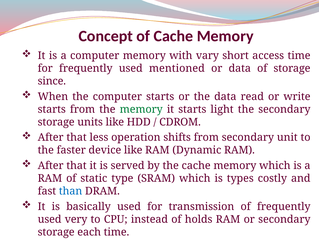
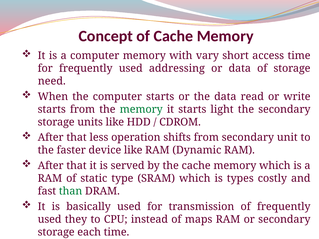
mentioned: mentioned -> addressing
since: since -> need
than colour: blue -> green
very: very -> they
holds: holds -> maps
